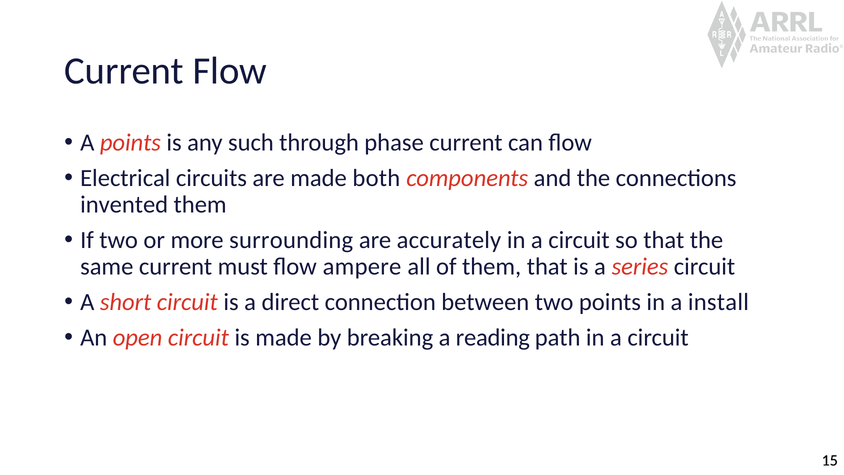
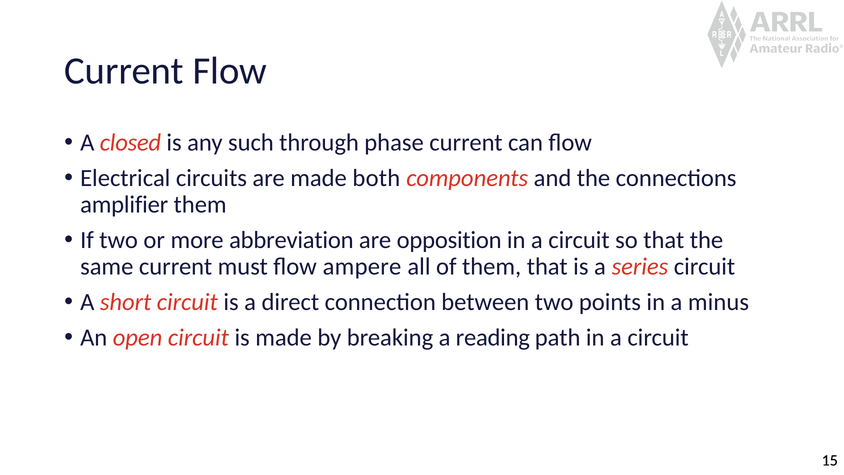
A points: points -> closed
invented: invented -> amplifier
surrounding: surrounding -> abbreviation
accurately: accurately -> opposition
install: install -> minus
